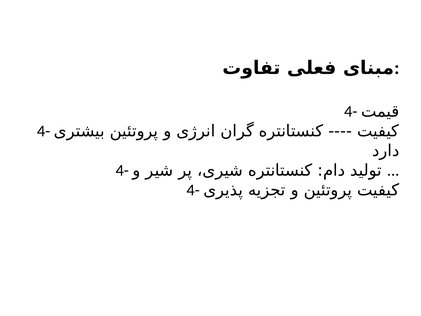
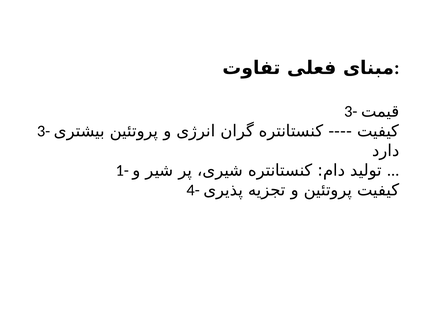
4- at (351, 111): 4- -> 3-
4- at (44, 131): 4- -> 3-
4- at (122, 170): 4- -> 1-
